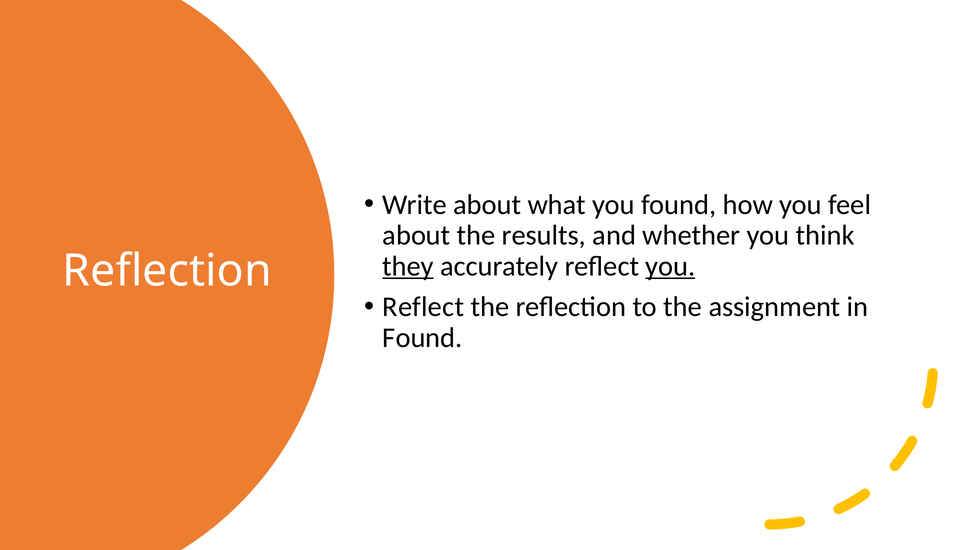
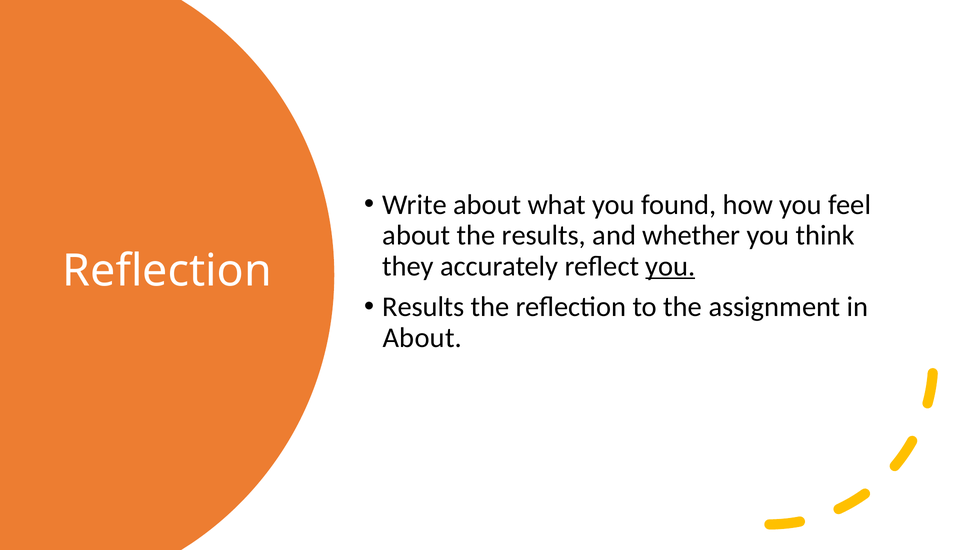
they underline: present -> none
Reflect at (423, 307): Reflect -> Results
Found at (423, 338): Found -> About
